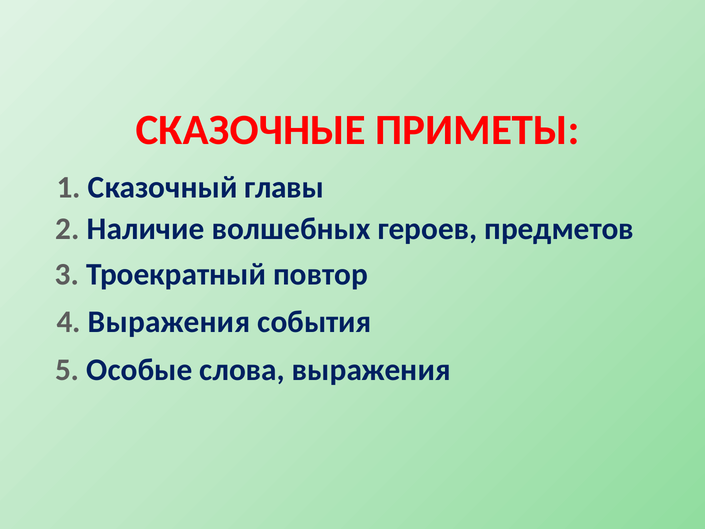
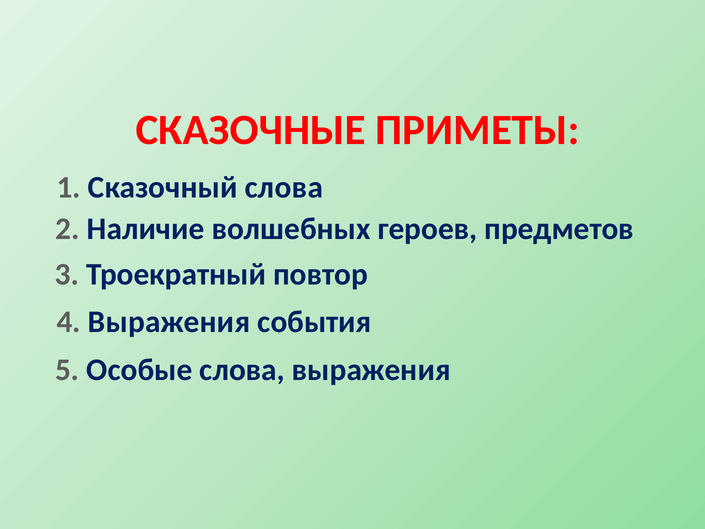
Сказочный главы: главы -> слова
